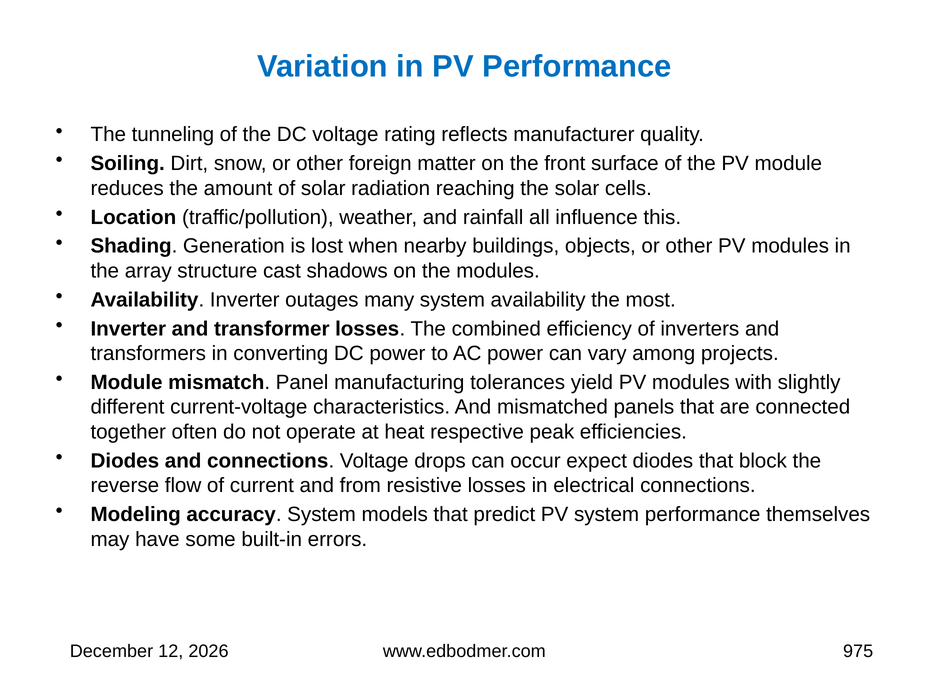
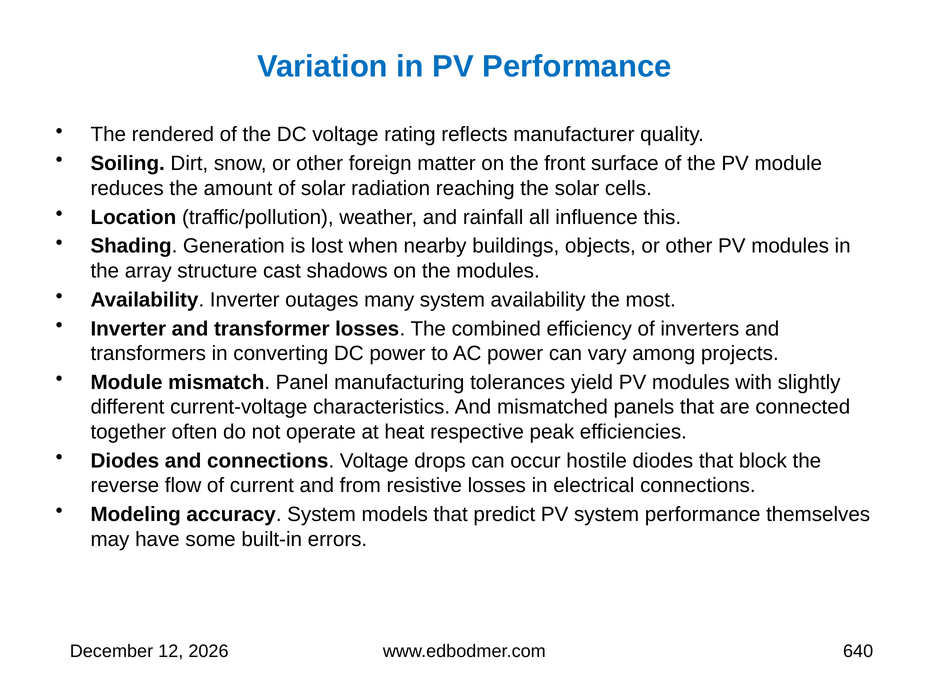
tunneling: tunneling -> rendered
expect: expect -> hostile
975: 975 -> 640
